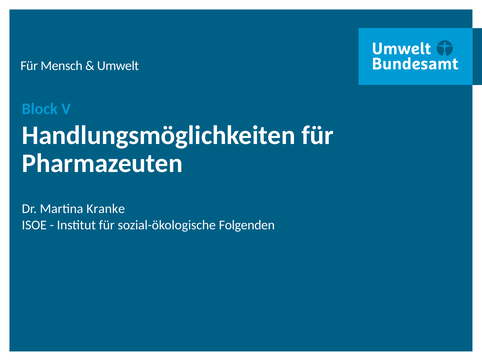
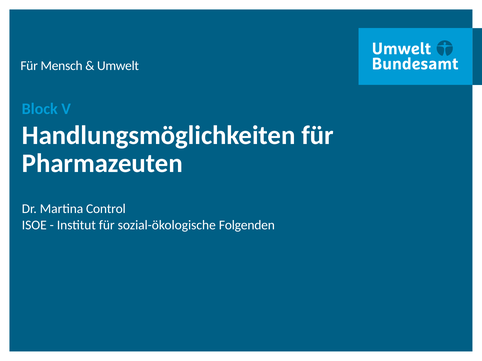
Kranke: Kranke -> Control
